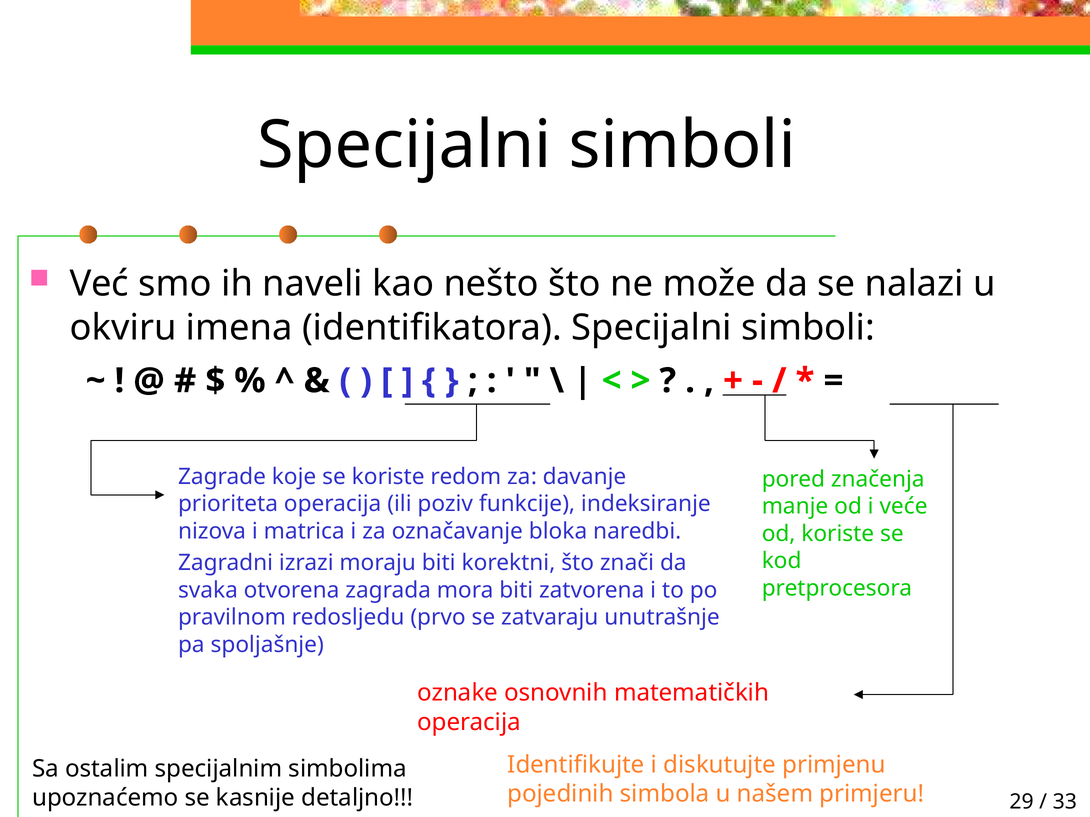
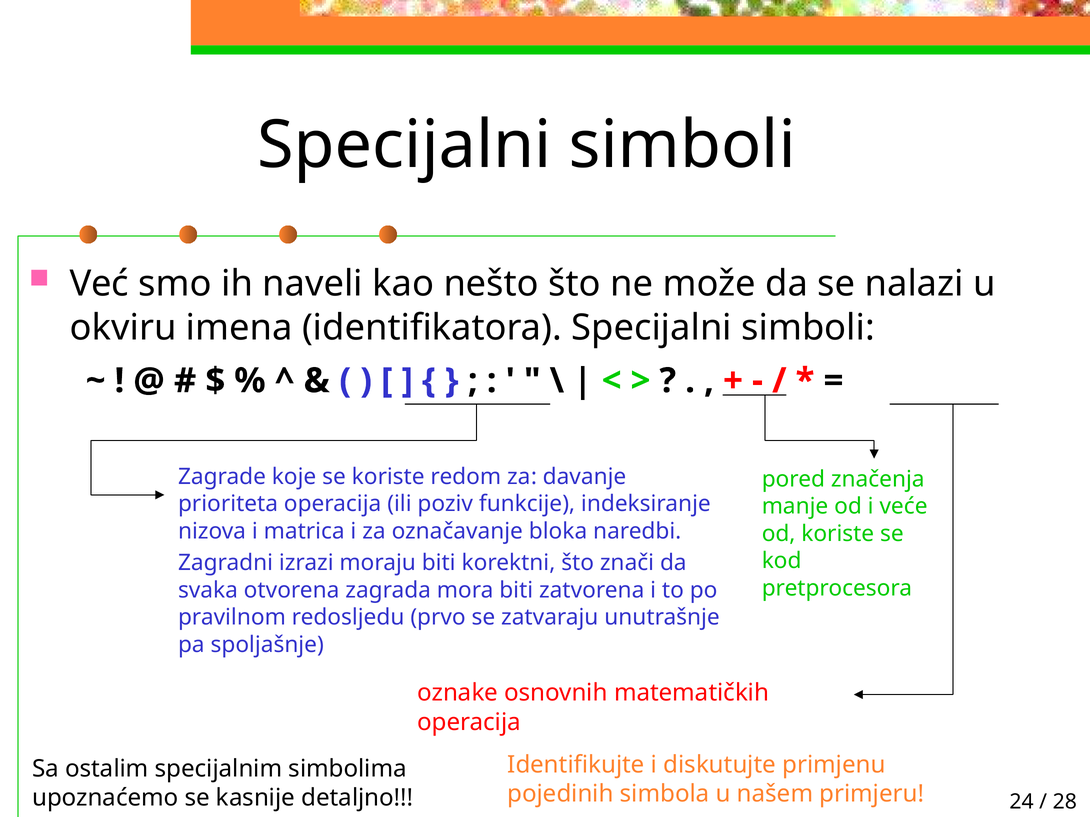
29: 29 -> 24
33: 33 -> 28
